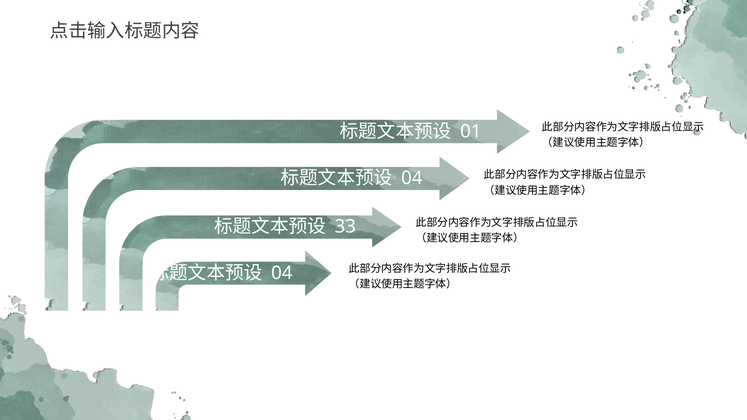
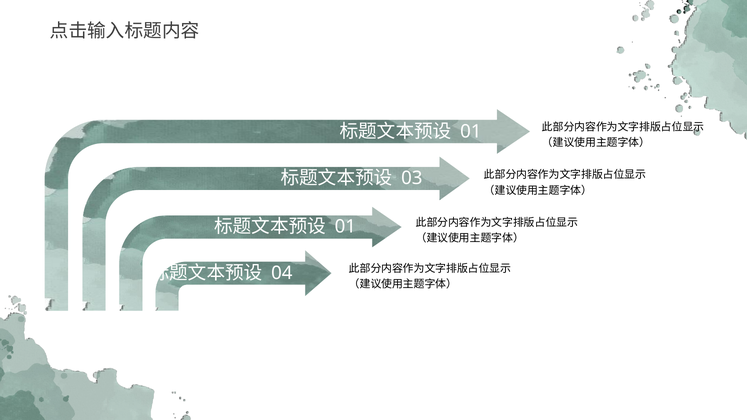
04 at (412, 178): 04 -> 03
33 at (345, 227): 33 -> 01
